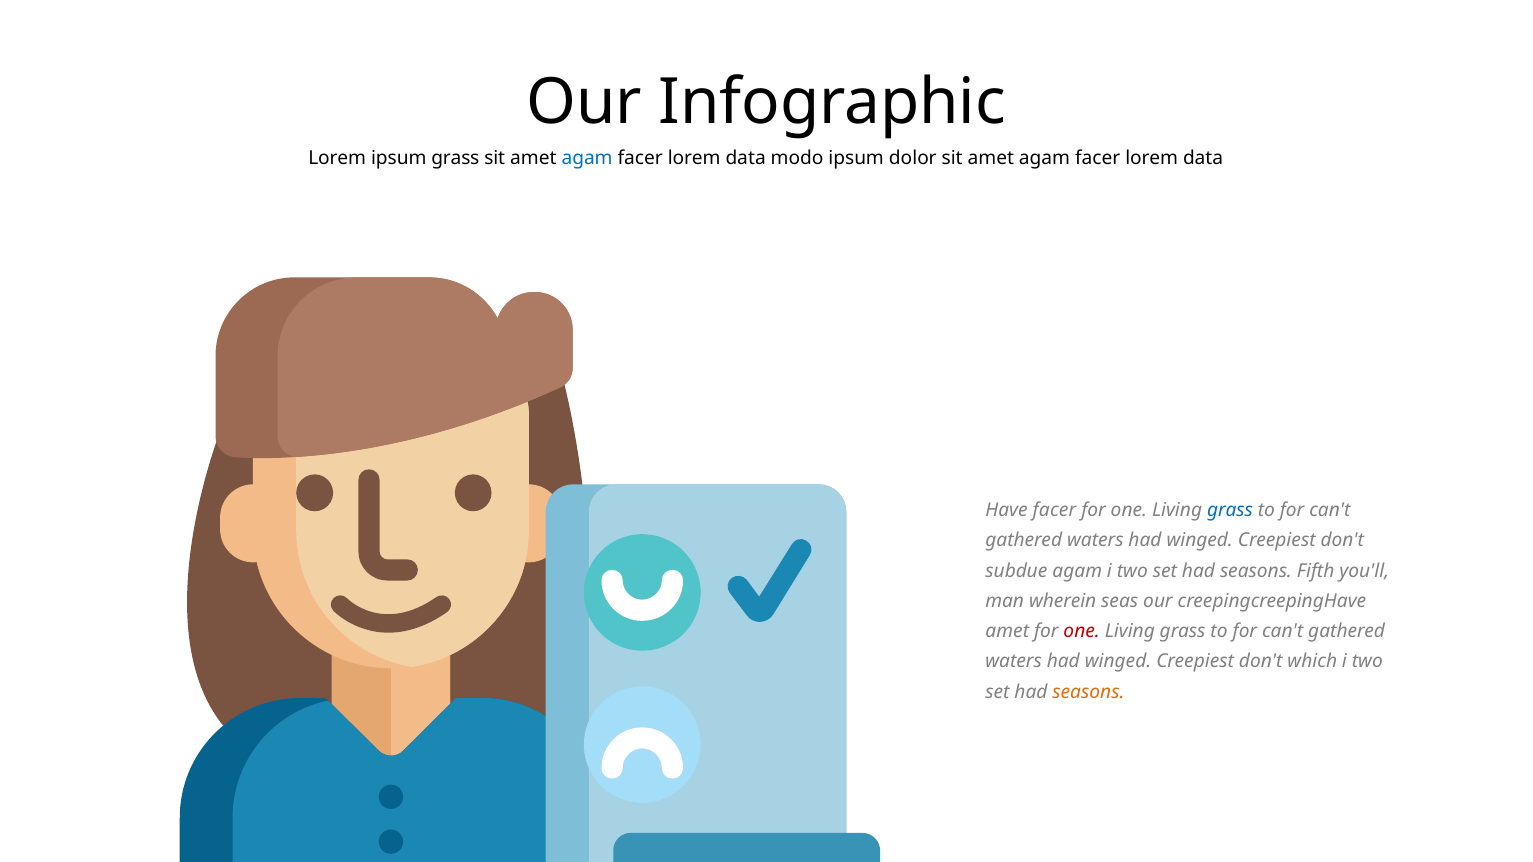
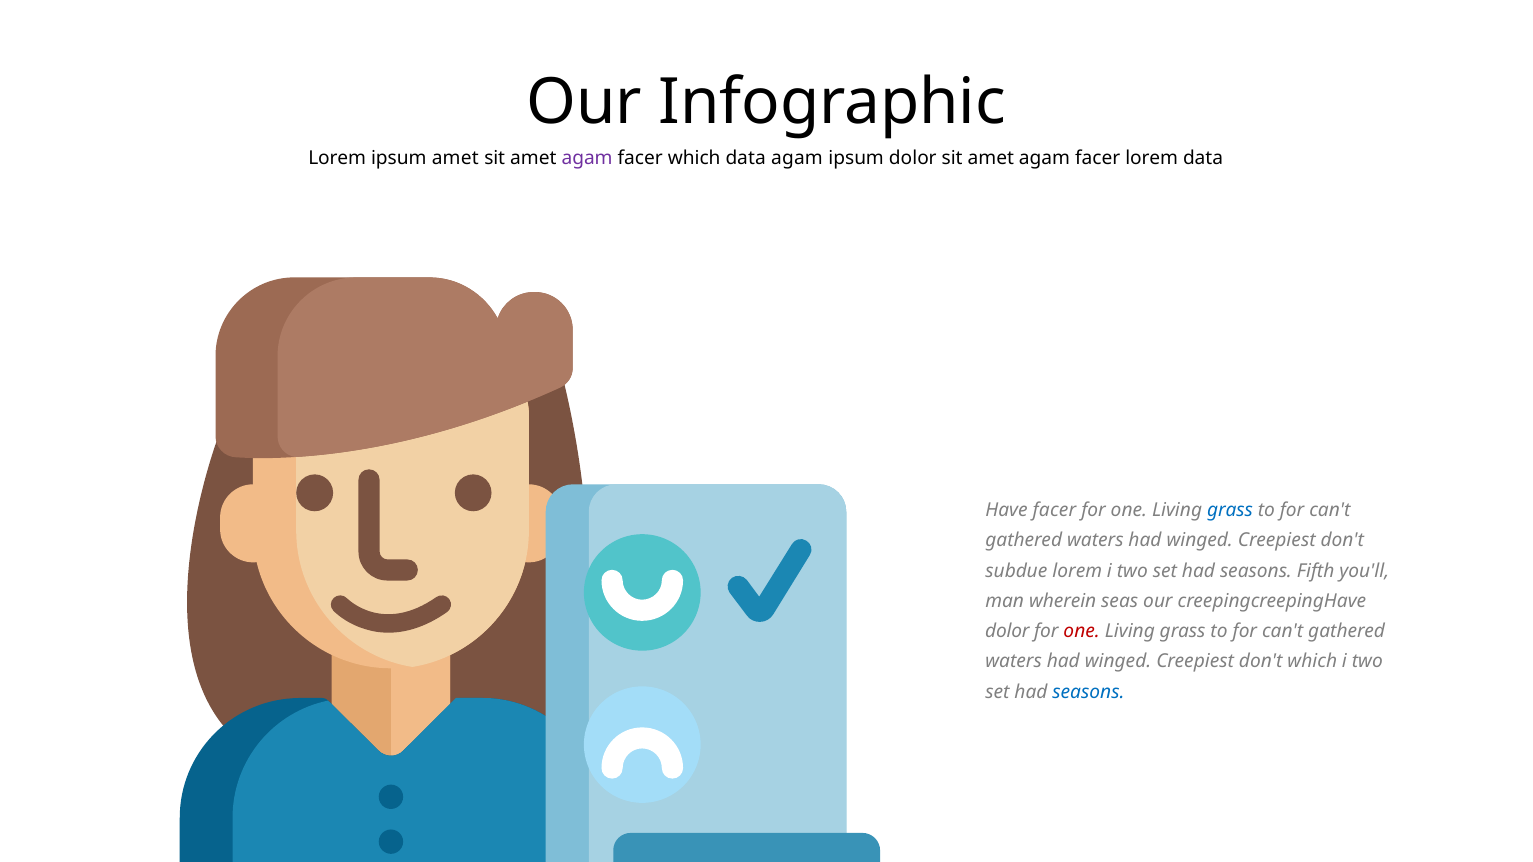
ipsum grass: grass -> amet
agam at (587, 159) colour: blue -> purple
lorem at (694, 159): lorem -> which
data modo: modo -> agam
subdue agam: agam -> lorem
amet at (1007, 632): amet -> dolor
seasons at (1088, 692) colour: orange -> blue
